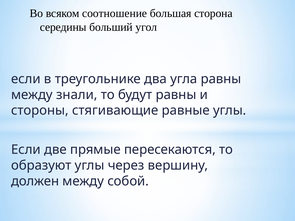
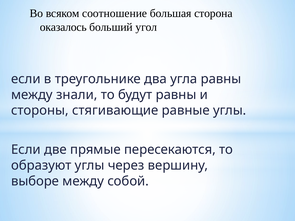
середины: середины -> оказалось
должен: должен -> выборе
